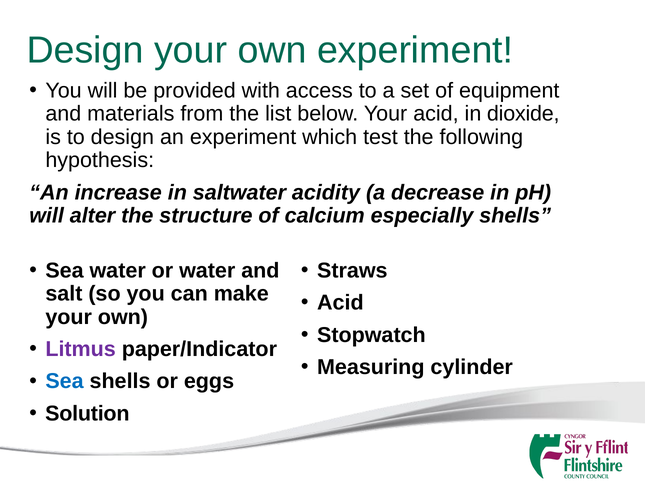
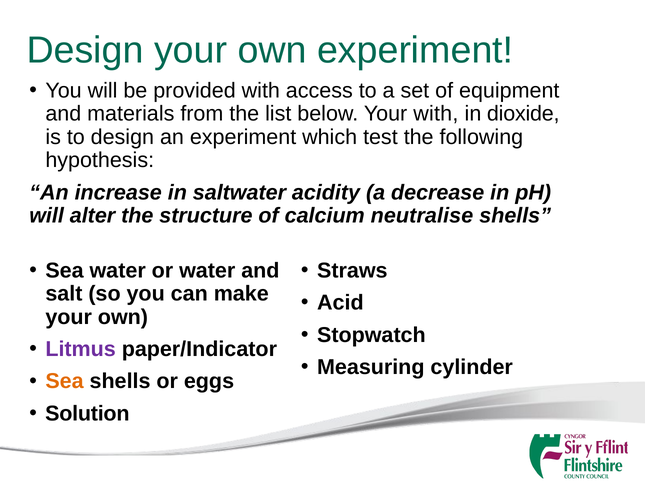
Your acid: acid -> with
especially: especially -> neutralise
Sea at (65, 381) colour: blue -> orange
